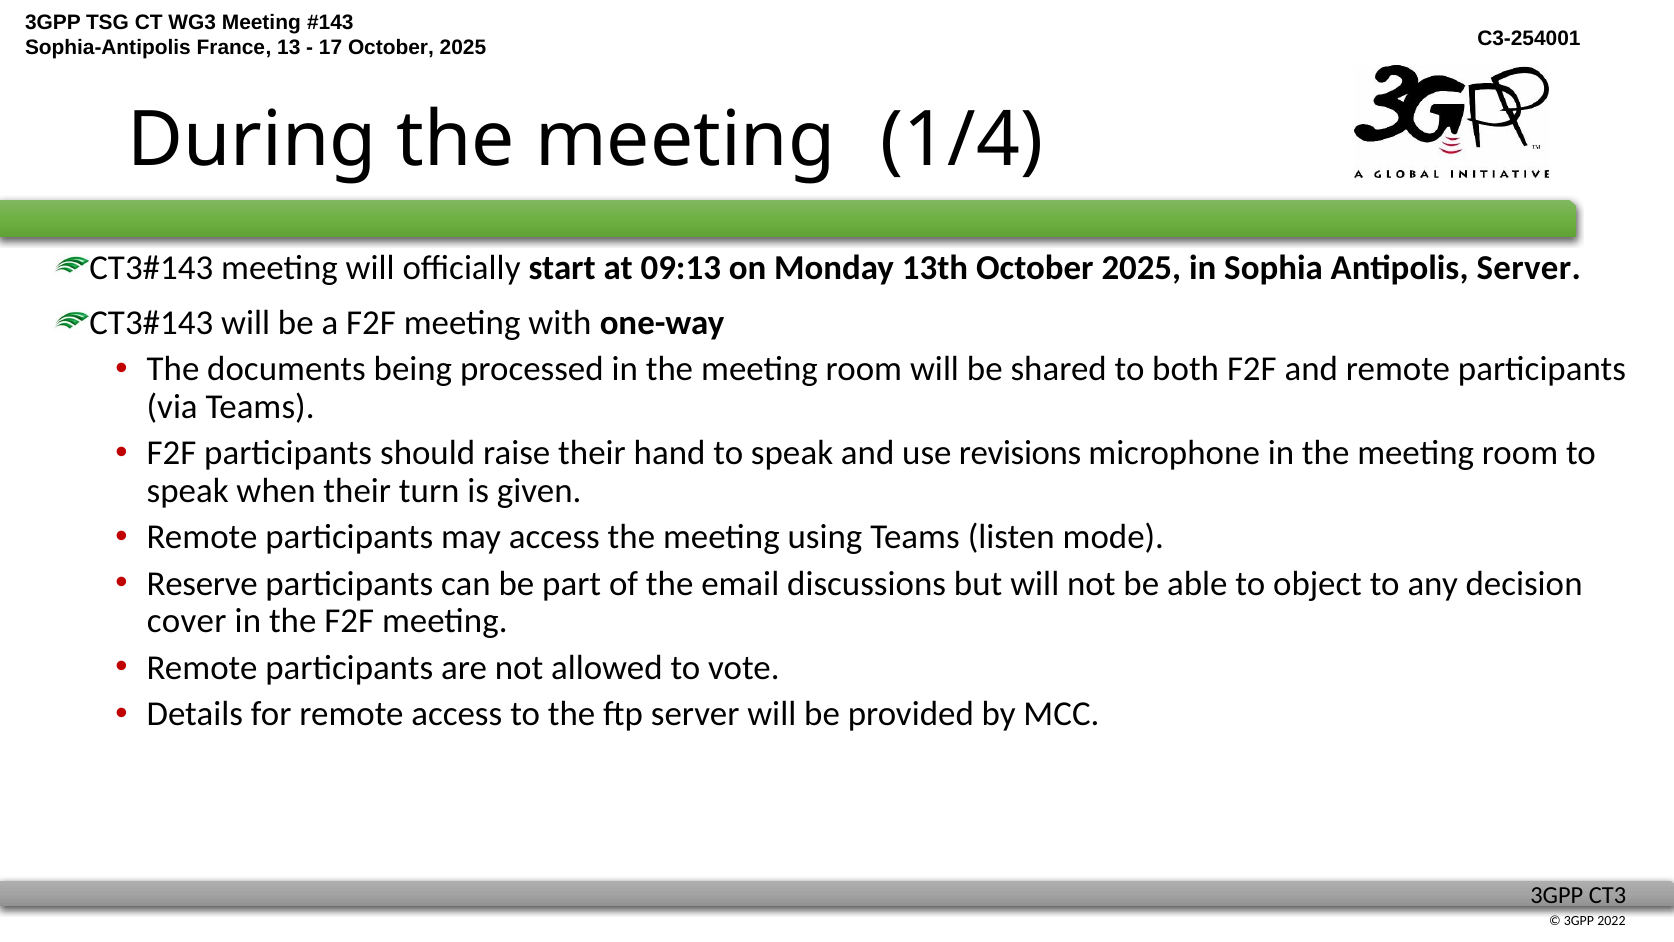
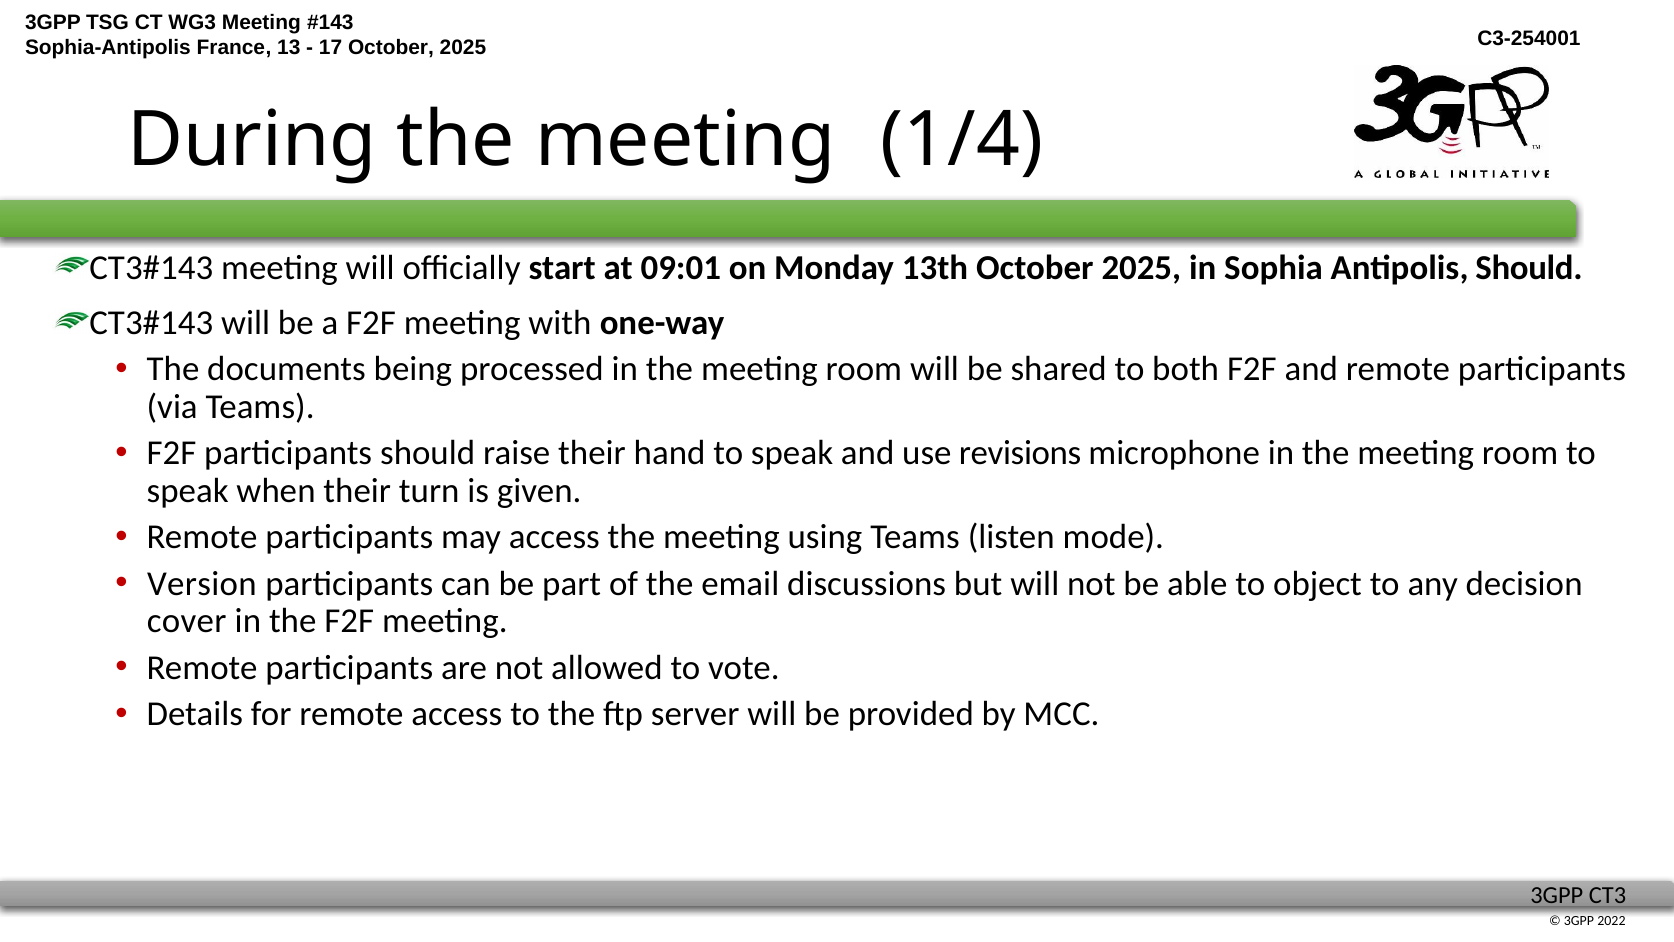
09:13: 09:13 -> 09:01
Antipolis Server: Server -> Should
Reserve: Reserve -> Version
